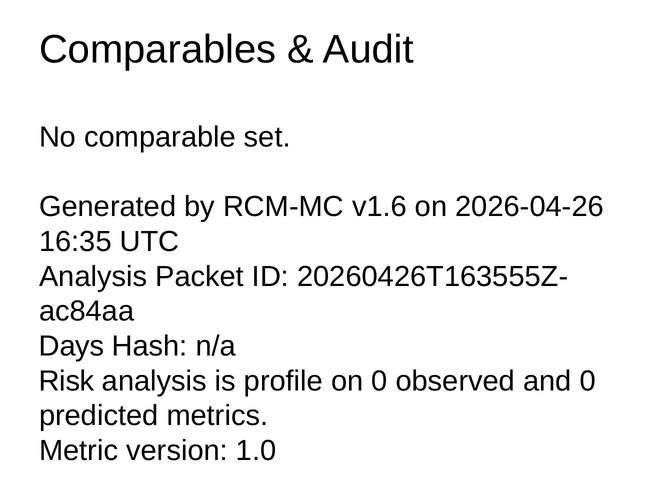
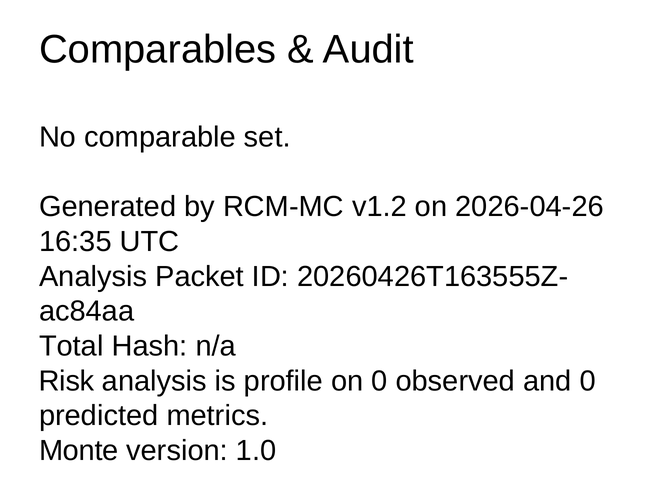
v1.6: v1.6 -> v1.2
Days: Days -> Total
Metric: Metric -> Monte
